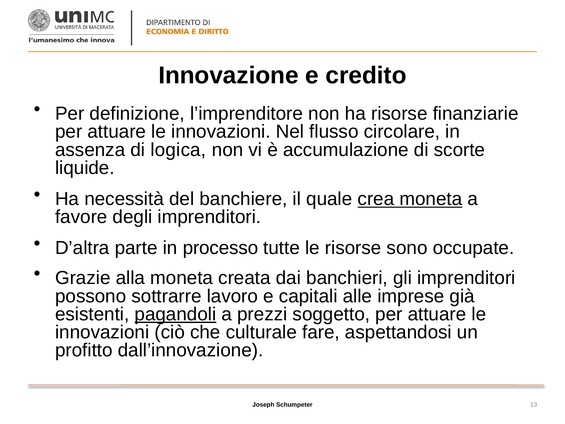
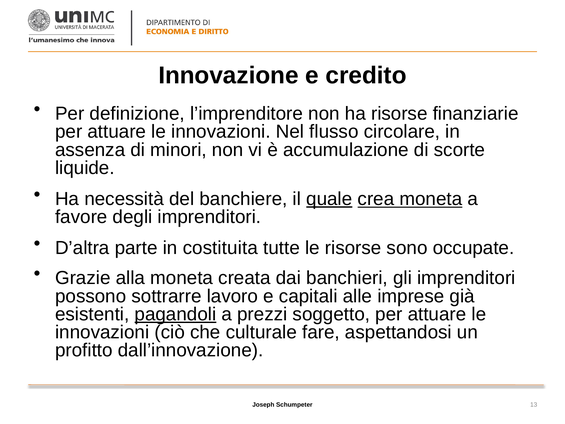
logica: logica -> minori
quale underline: none -> present
processo: processo -> costituita
